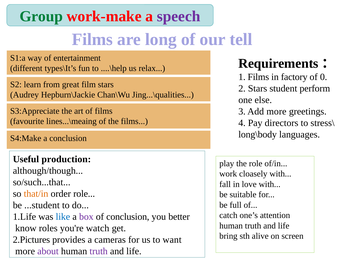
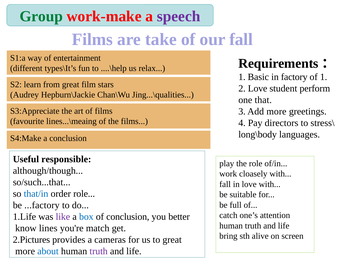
long: long -> take
our tell: tell -> fall
1 Films: Films -> Basic
of 0: 0 -> 1
2 Stars: Stars -> Love
else: else -> that
production: production -> responsible
that/in colour: orange -> blue
...student: ...student -> ...factory
like colour: blue -> purple
box colour: purple -> blue
roles: roles -> lines
watch: watch -> match
to want: want -> great
about colour: purple -> blue
